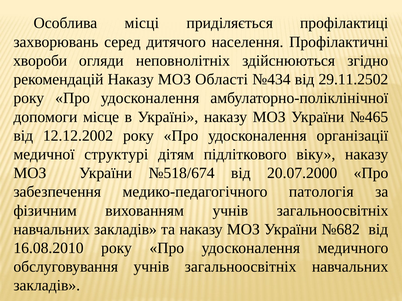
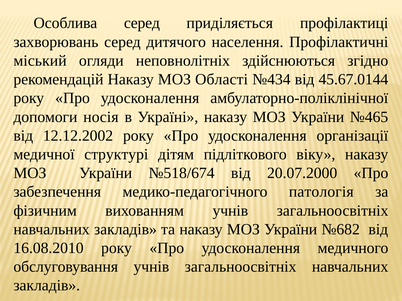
Особлива місці: місці -> серед
хвороби: хвороби -> міський
29.11.2502: 29.11.2502 -> 45.67.0144
місце: місце -> носія
